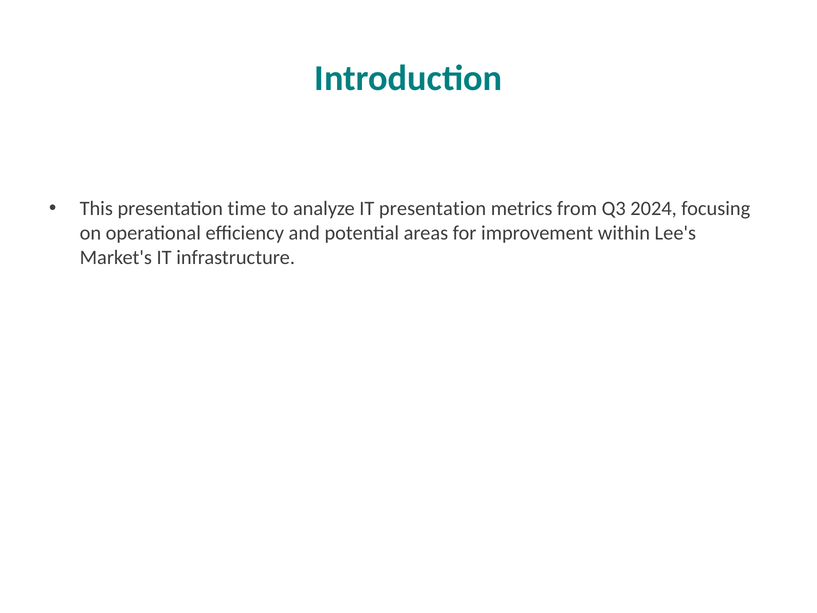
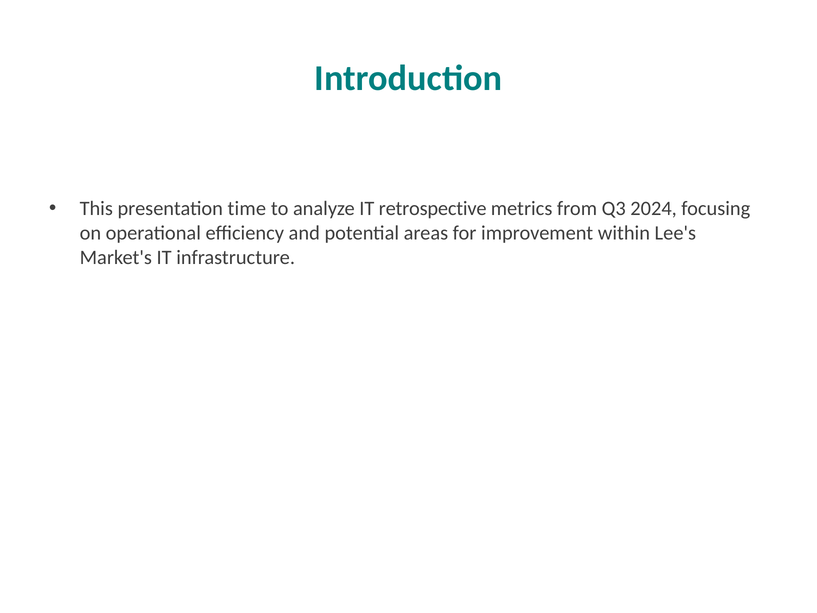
IT presentation: presentation -> retrospective
